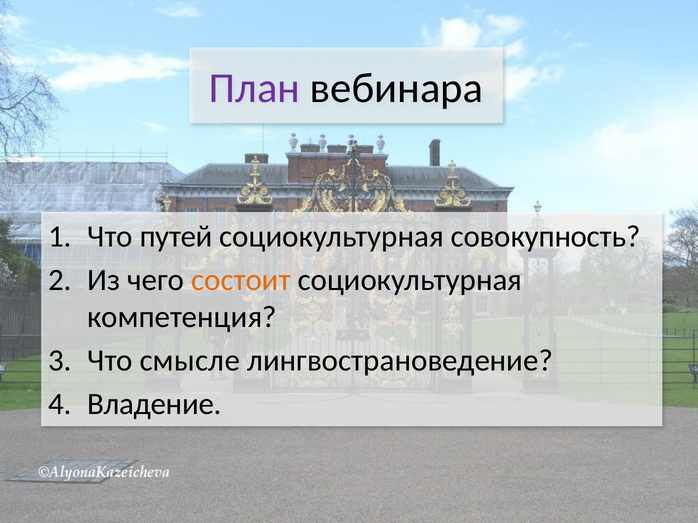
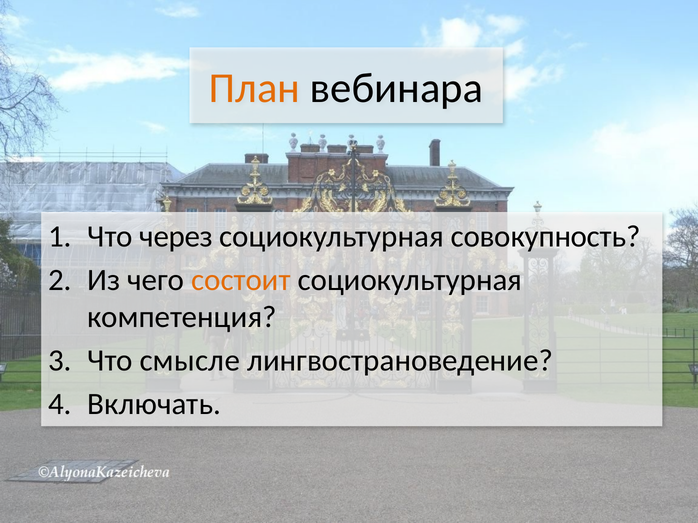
План colour: purple -> orange
путей: путей -> через
Владение: Владение -> Включать
